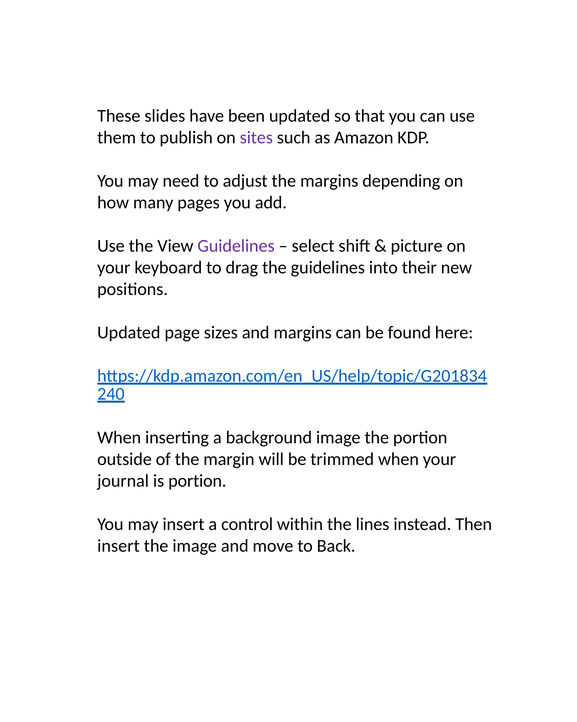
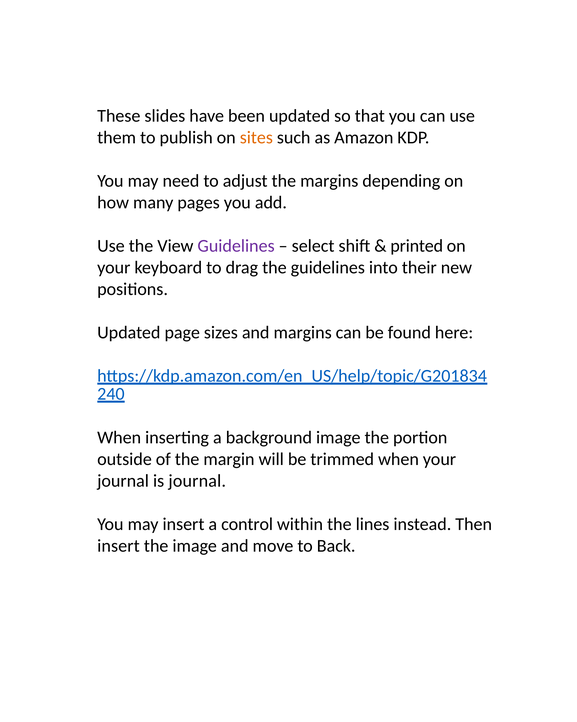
sites colour: purple -> orange
picture: picture -> printed
is portion: portion -> journal
